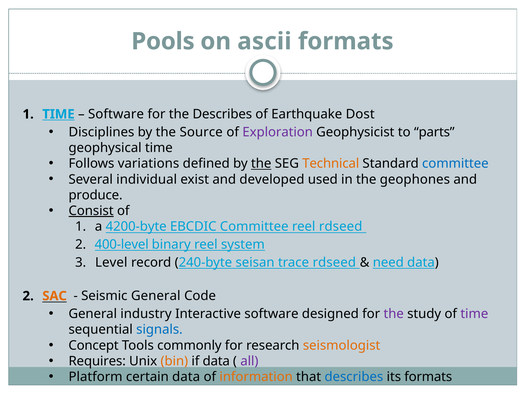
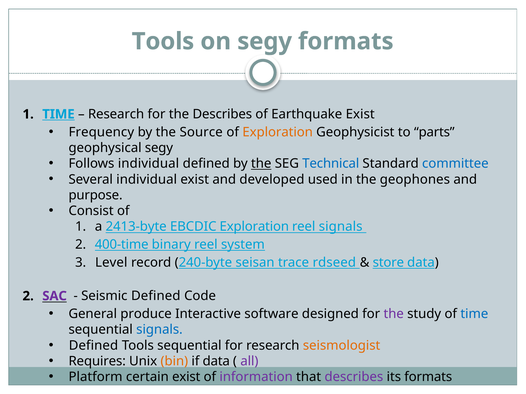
Pools at (163, 41): Pools -> Tools
on ascii: ascii -> segy
Software at (116, 114): Software -> Research
Earthquake Dost: Dost -> Exist
Disciplines: Disciplines -> Frequency
Exploration at (278, 132) colour: purple -> orange
geophysical time: time -> segy
Follows variations: variations -> individual
Technical colour: orange -> blue
produce: produce -> purpose
Consist underline: present -> none
4200-byte: 4200-byte -> 2413-byte
EBCDIC Committee: Committee -> Exploration
reel rdseed: rdseed -> signals
400-level: 400-level -> 400-time
need: need -> store
SAC colour: orange -> purple
Seismic General: General -> Defined
industry: industry -> produce
time at (474, 314) colour: purple -> blue
Concept at (94, 346): Concept -> Defined
Tools commonly: commonly -> sequential
certain data: data -> exist
information colour: orange -> purple
describes at (354, 377) colour: blue -> purple
